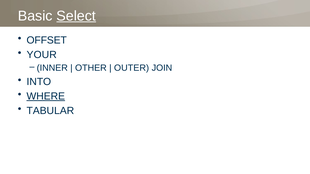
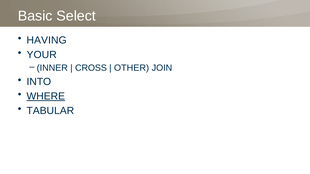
Select underline: present -> none
OFFSET: OFFSET -> HAVING
OTHER: OTHER -> CROSS
OUTER: OUTER -> OTHER
